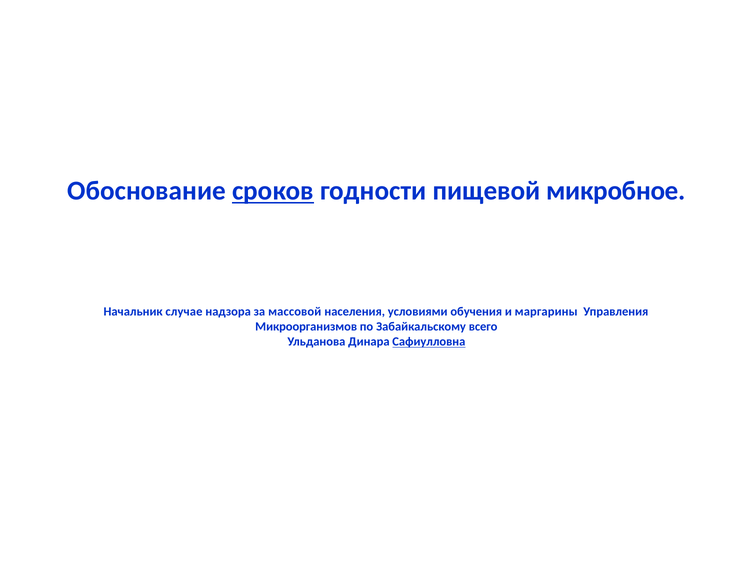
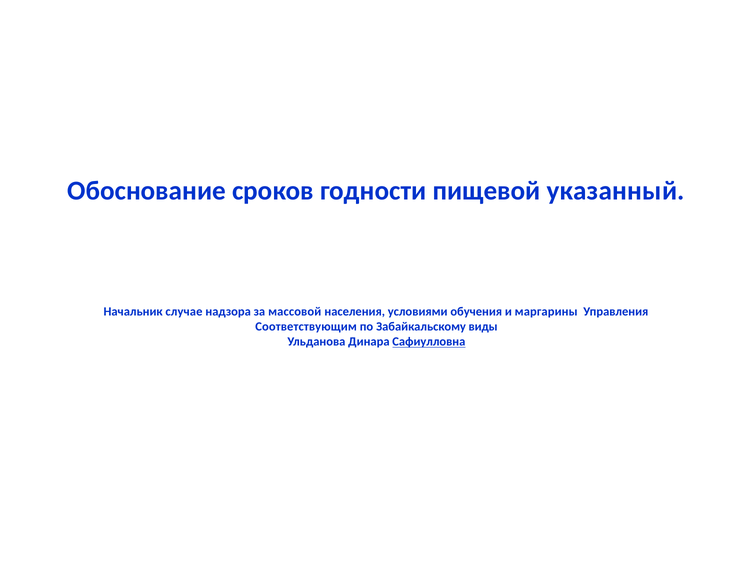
сроков underline: present -> none
микробное: микробное -> указанный
Микроорганизмов: Микроорганизмов -> Соответствующим
всего: всего -> виды
